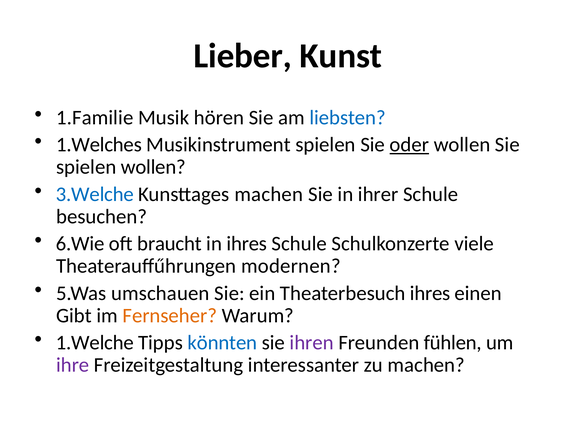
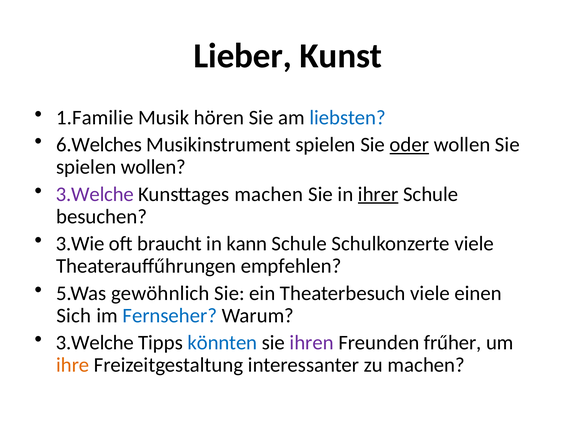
1.Welches: 1.Welches -> 6.Welches
3.Welche at (95, 194) colour: blue -> purple
ihrer underline: none -> present
6.Wie: 6.Wie -> 3.Wie
in ihres: ihres -> kann
modernen: modernen -> empfehlen
umschauen: umschauen -> gewöhnlich
Theaterbesuch ihres: ihres -> viele
Gibt: Gibt -> Sich
Fernseher colour: orange -> blue
1.Welche at (95, 343): 1.Welche -> 3.Welche
fühlen: fühlen -> frűher
ihre colour: purple -> orange
